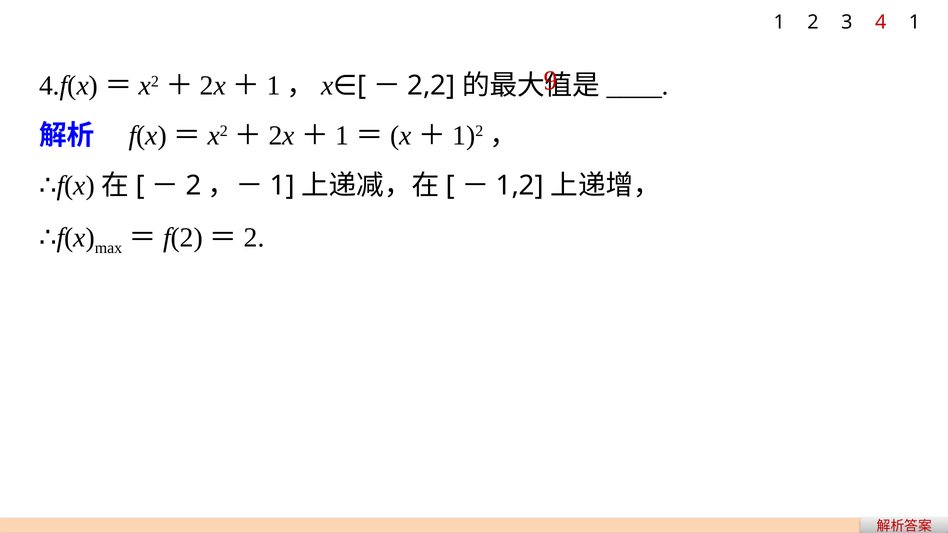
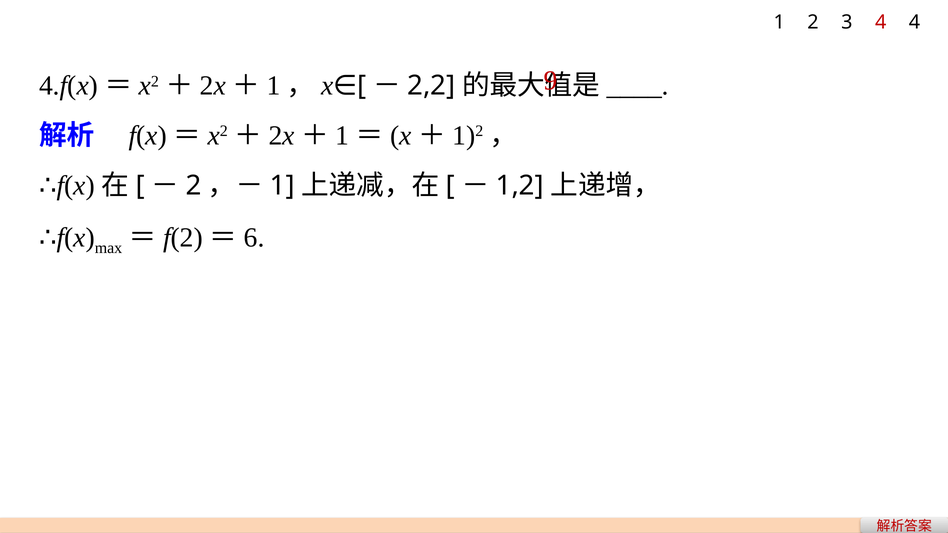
4 1: 1 -> 4
2 at (254, 238): 2 -> 6
